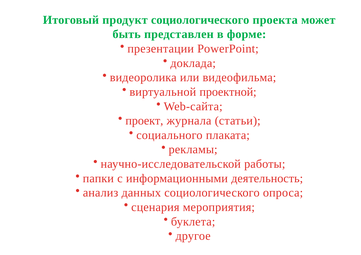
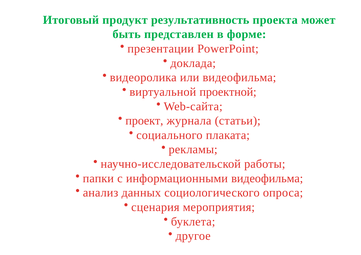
продукт социологического: социологического -> результативность
информационными деятельность: деятельность -> видеофильма
